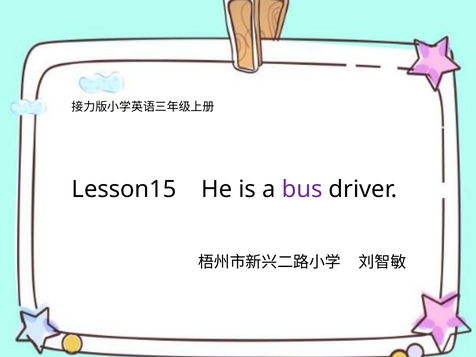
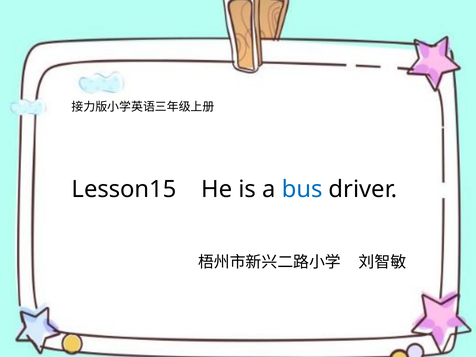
bus colour: purple -> blue
